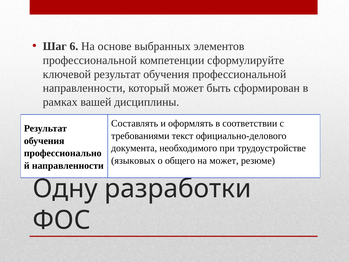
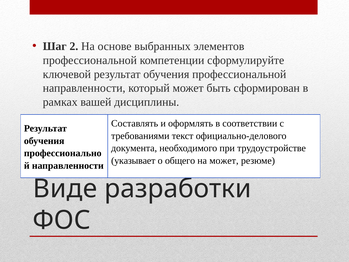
6: 6 -> 2
языковых: языковых -> указывает
Одну: Одну -> Виде
